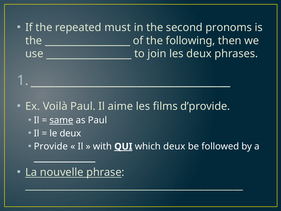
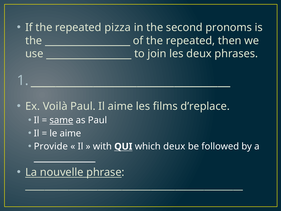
must: must -> pizza
of the following: following -> repeated
d’provide: d’provide -> d’replace
le deux: deux -> aime
QUI underline: present -> none
